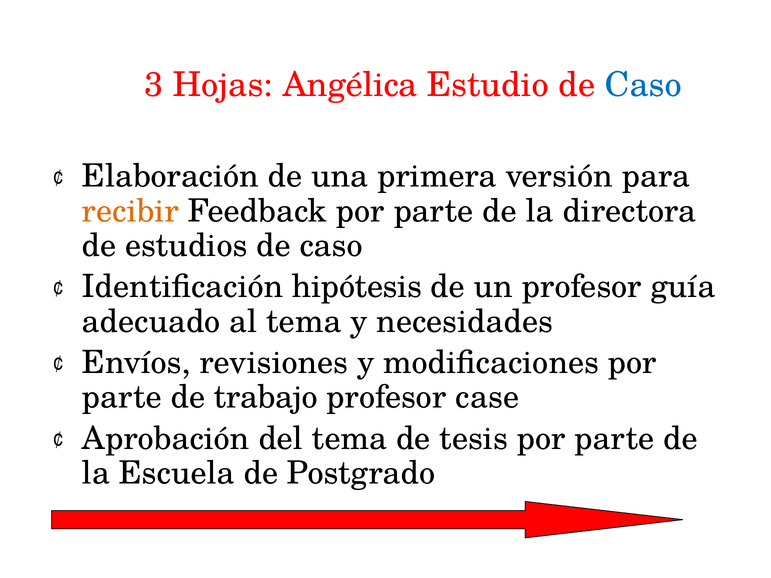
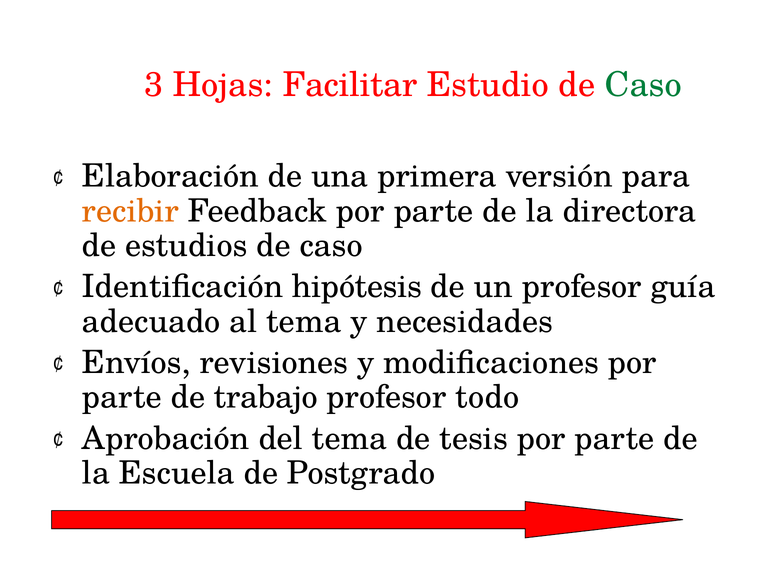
Angélica: Angélica -> Facilitar
Caso at (643, 85) colour: blue -> green
case: case -> todo
